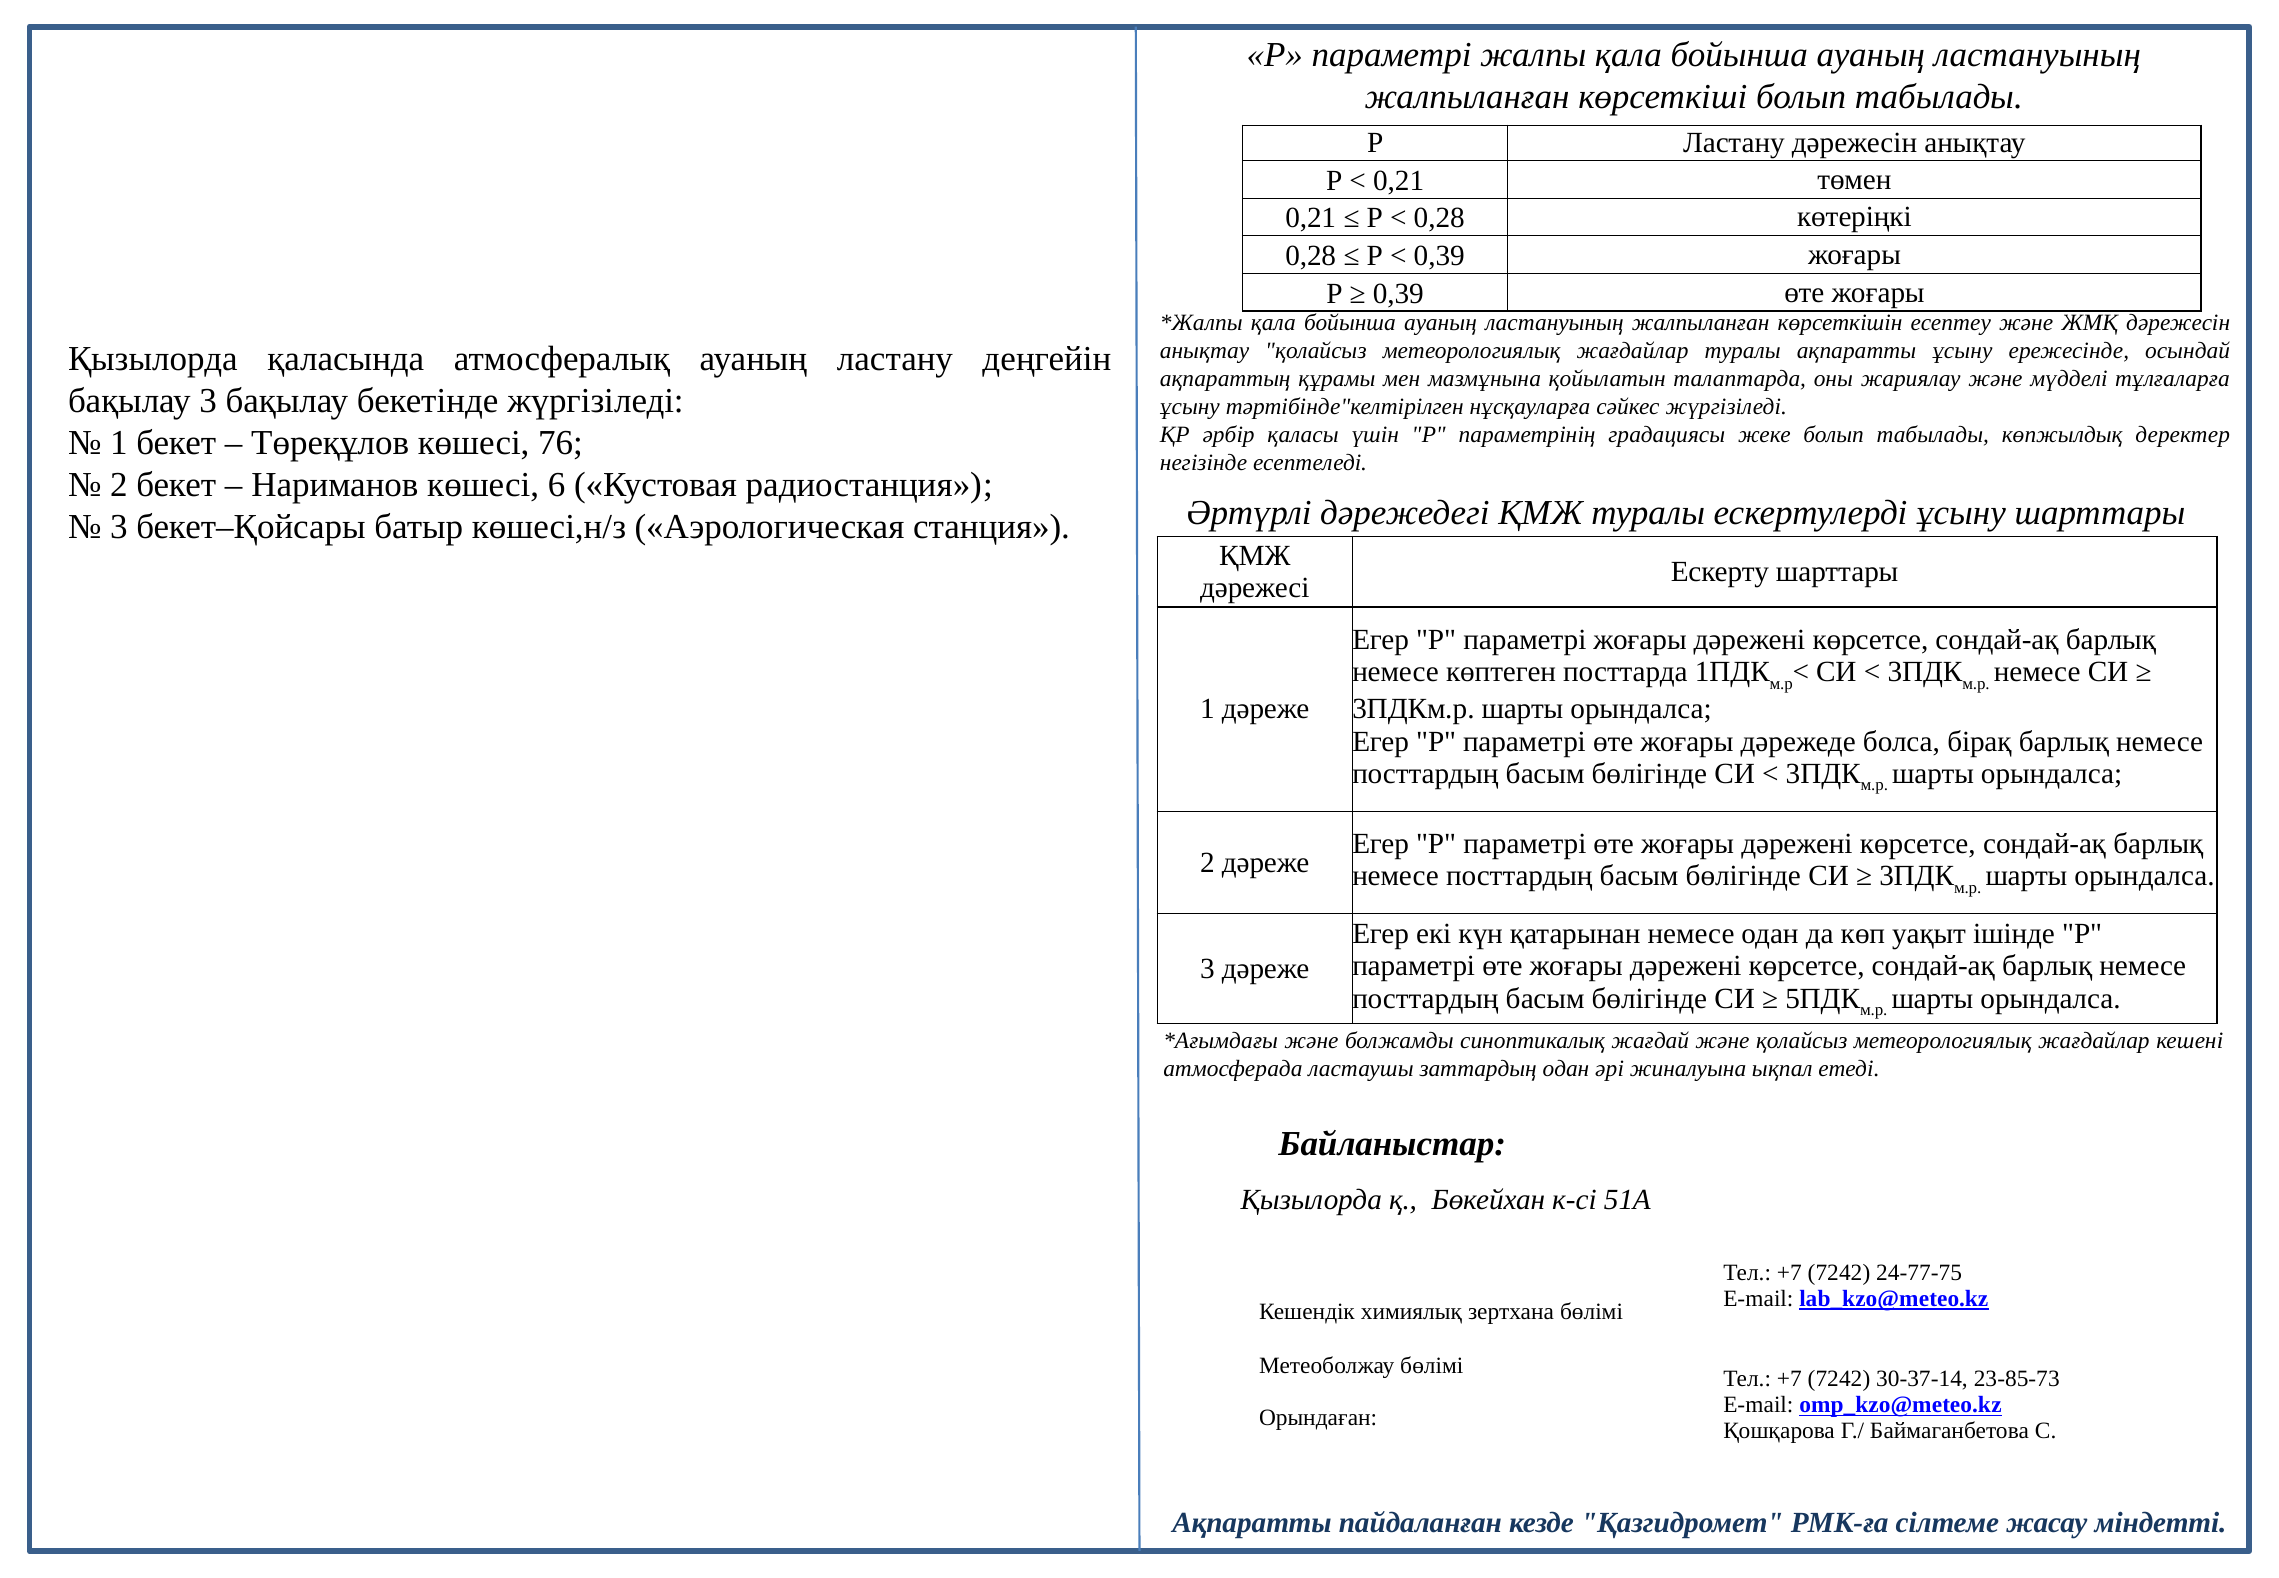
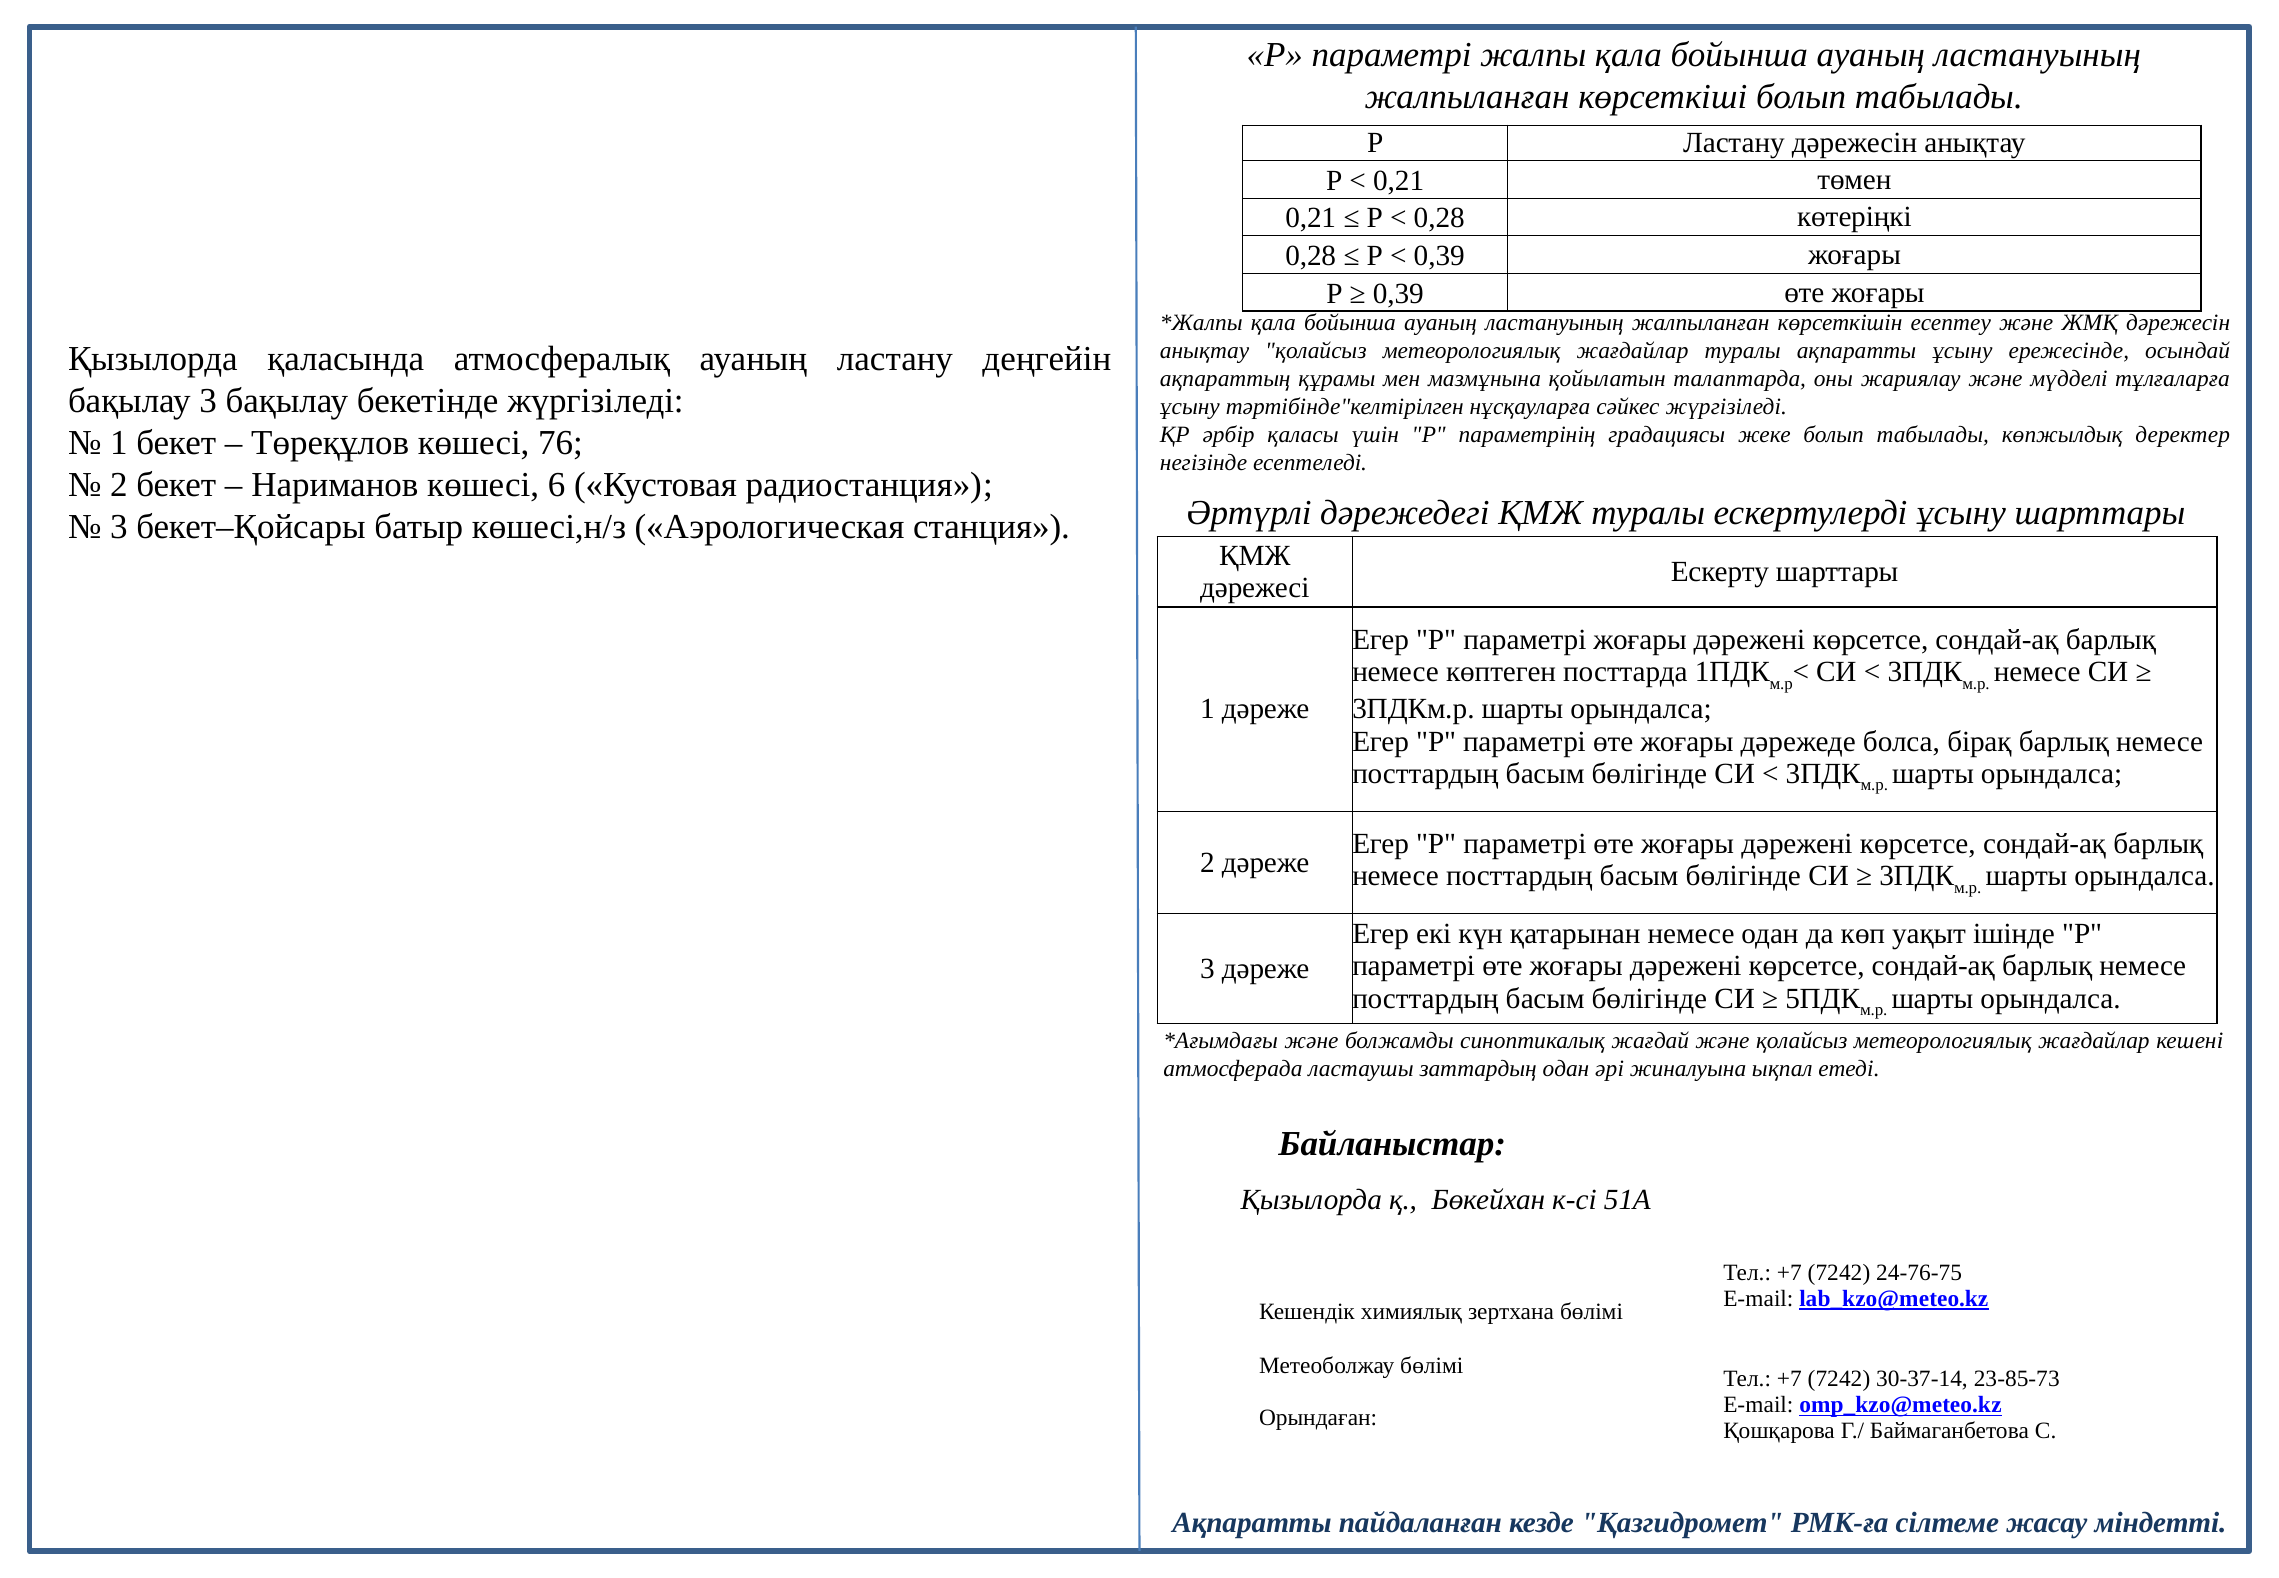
24-77-75: 24-77-75 -> 24-76-75
